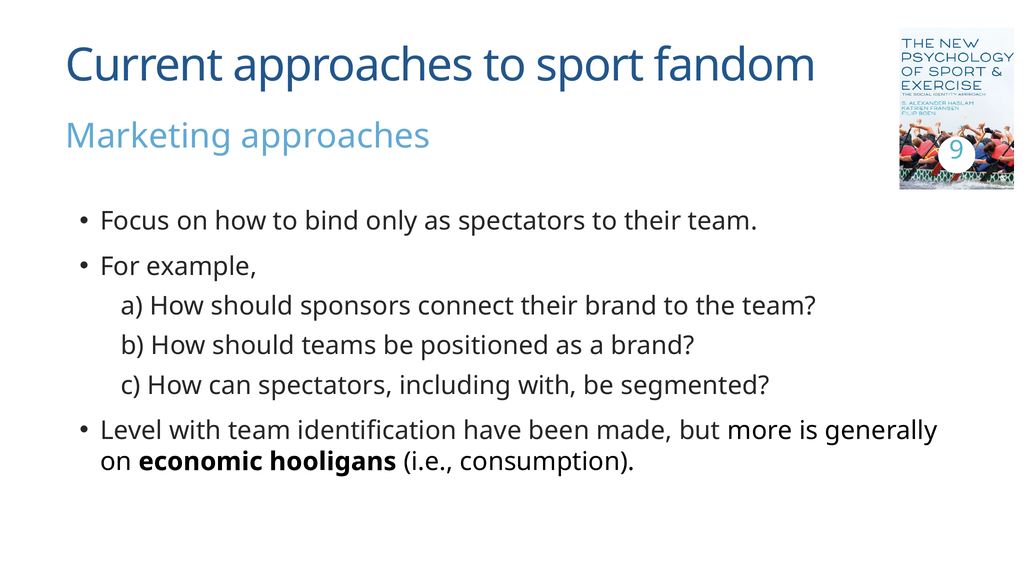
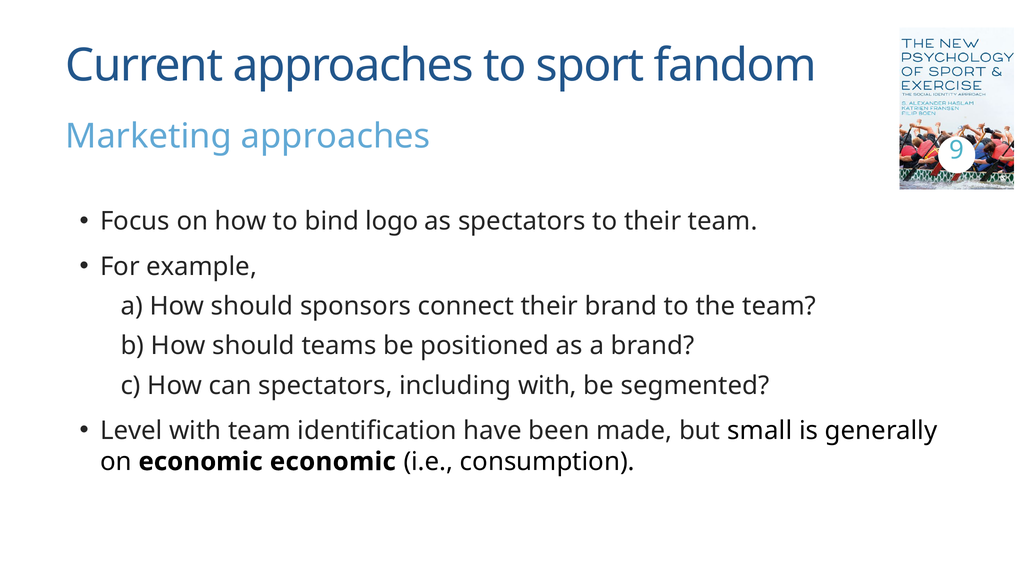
only: only -> logo
more: more -> small
economic hooligans: hooligans -> economic
